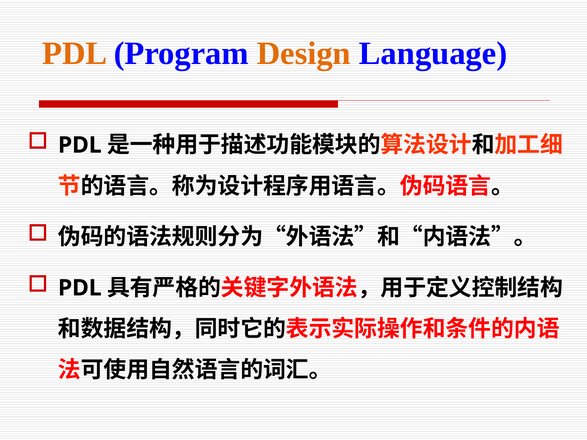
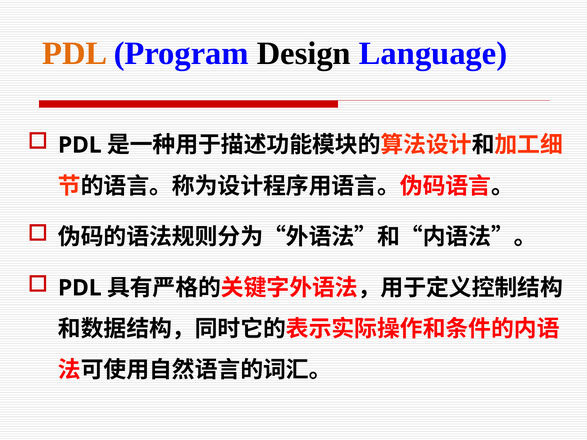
Design colour: orange -> black
